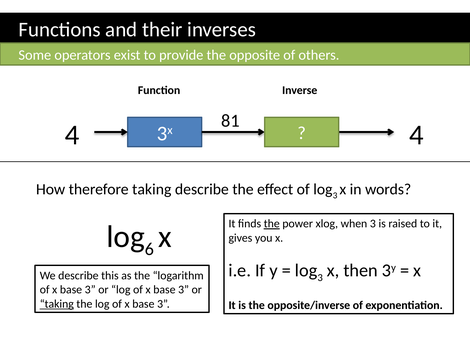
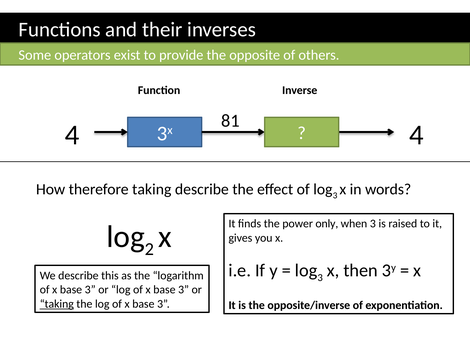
6: 6 -> 2
the at (272, 223) underline: present -> none
xlog: xlog -> only
